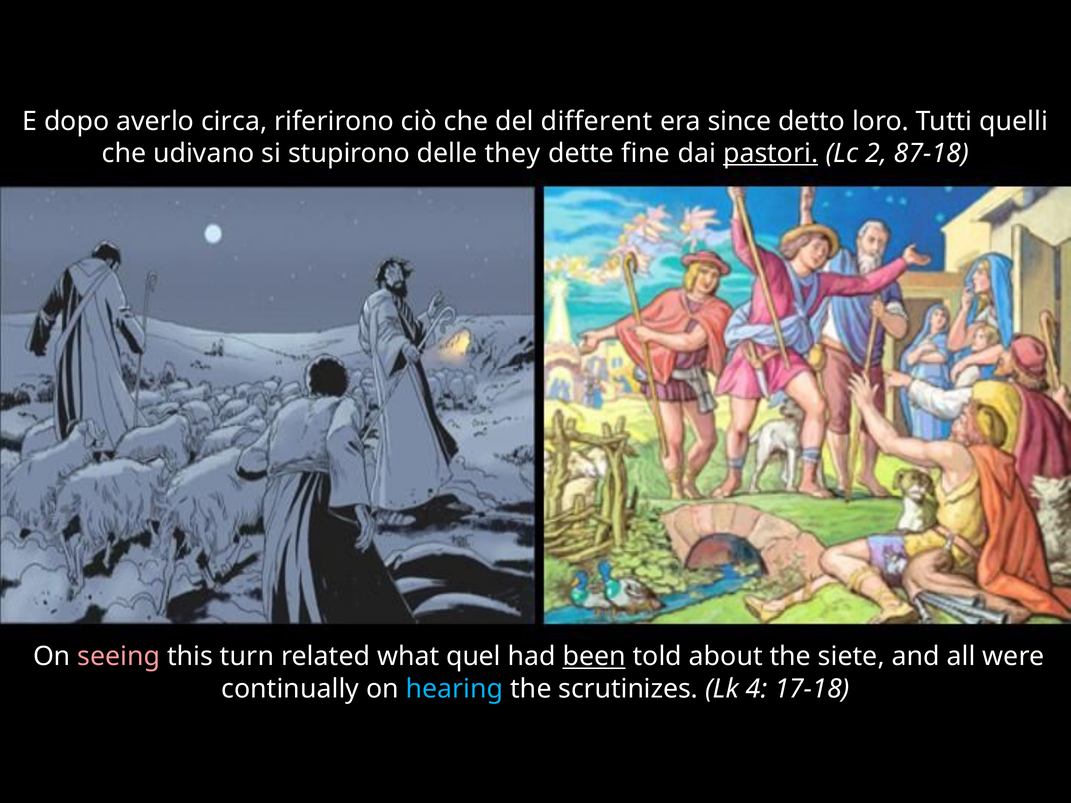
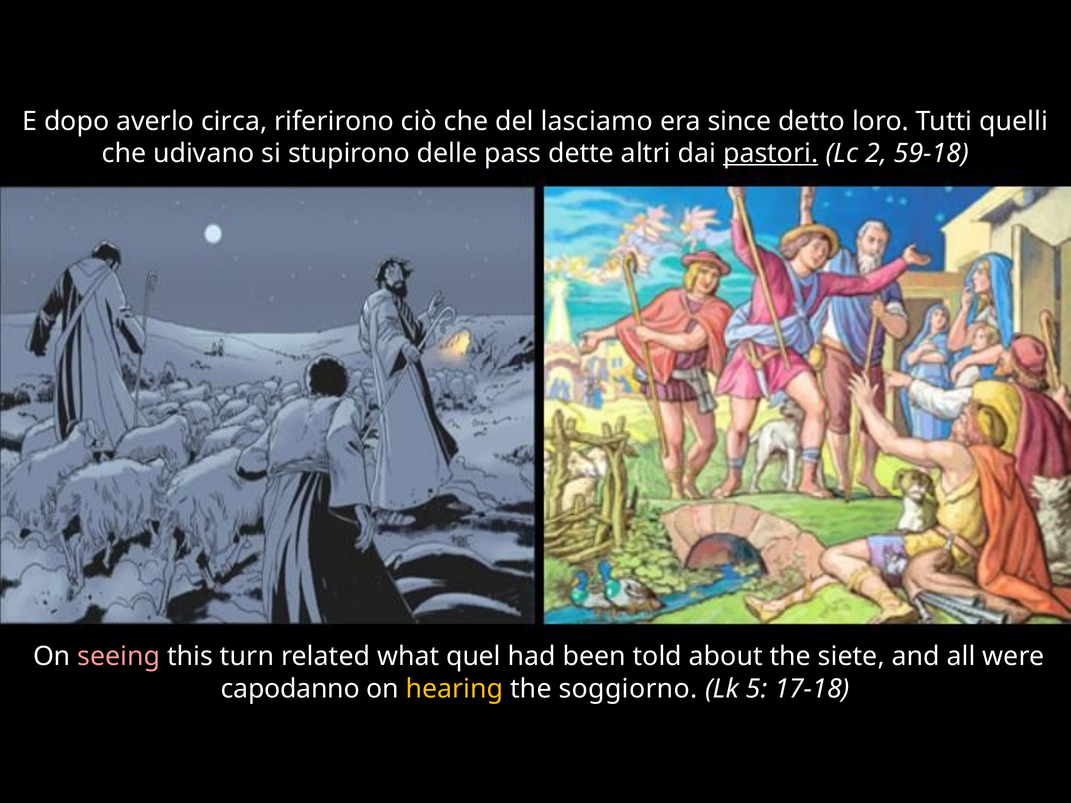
different: different -> lasciamo
they: they -> pass
fine: fine -> altri
87-18: 87-18 -> 59-18
been underline: present -> none
continually: continually -> capodanno
hearing colour: light blue -> yellow
scrutinizes: scrutinizes -> soggiorno
4: 4 -> 5
